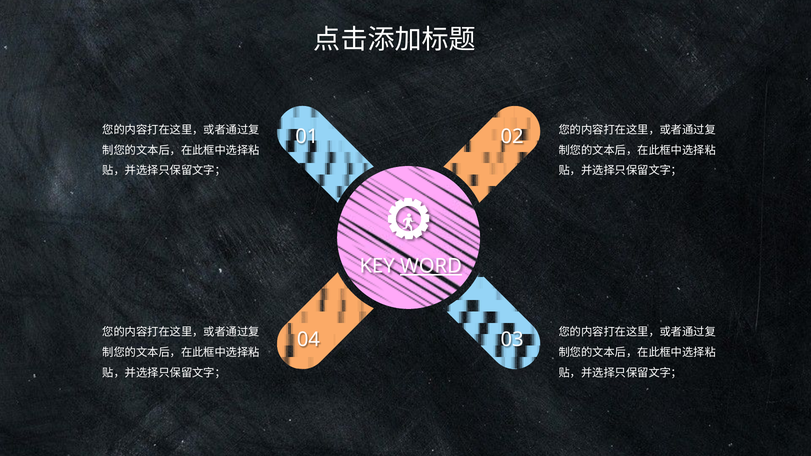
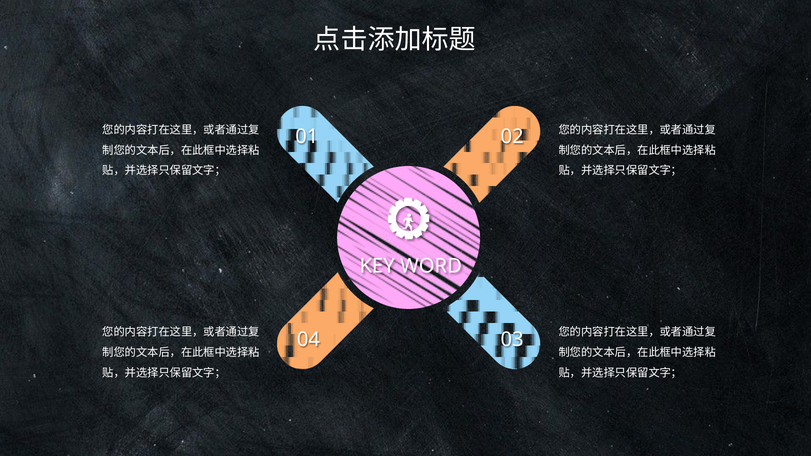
WORD underline: present -> none
